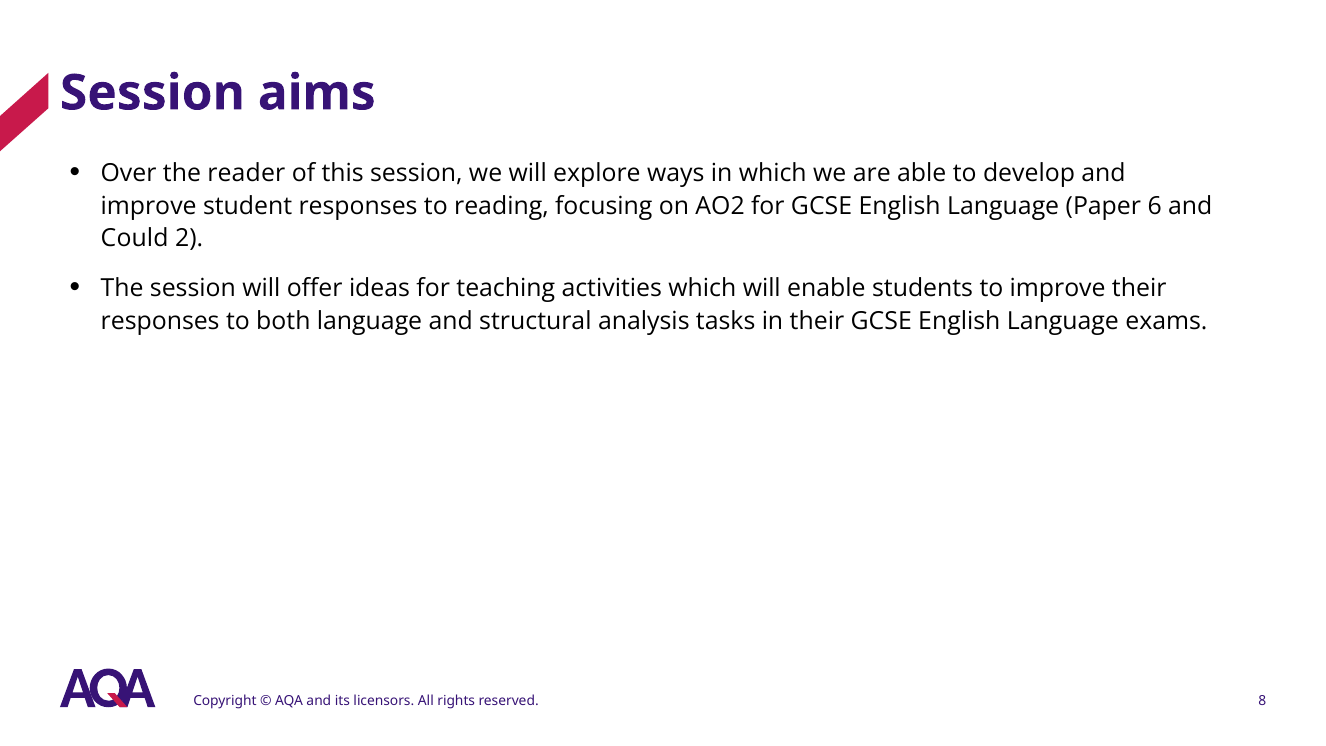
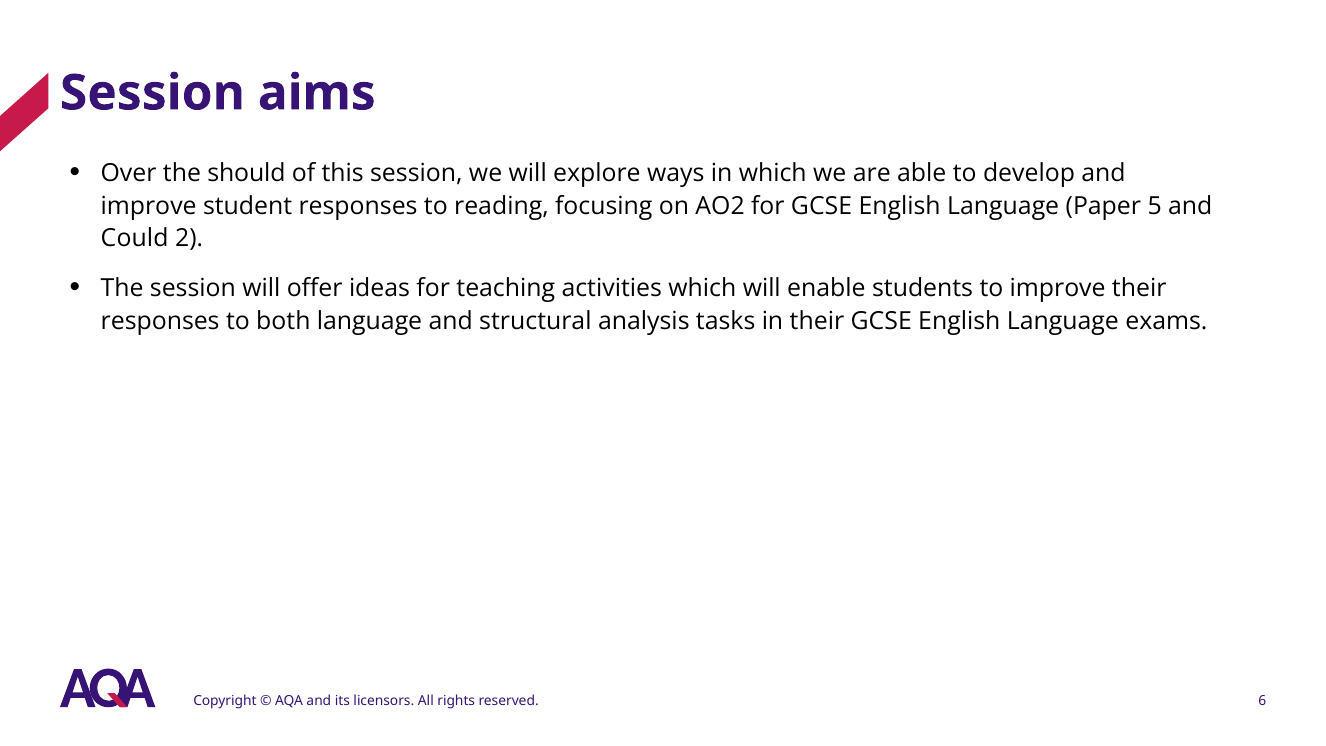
reader: reader -> should
6: 6 -> 5
8: 8 -> 6
